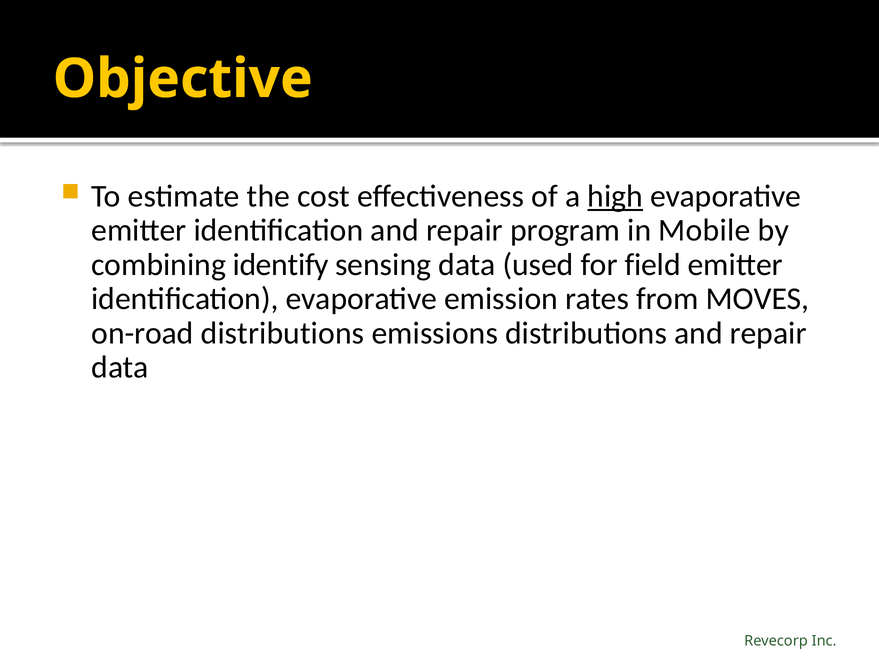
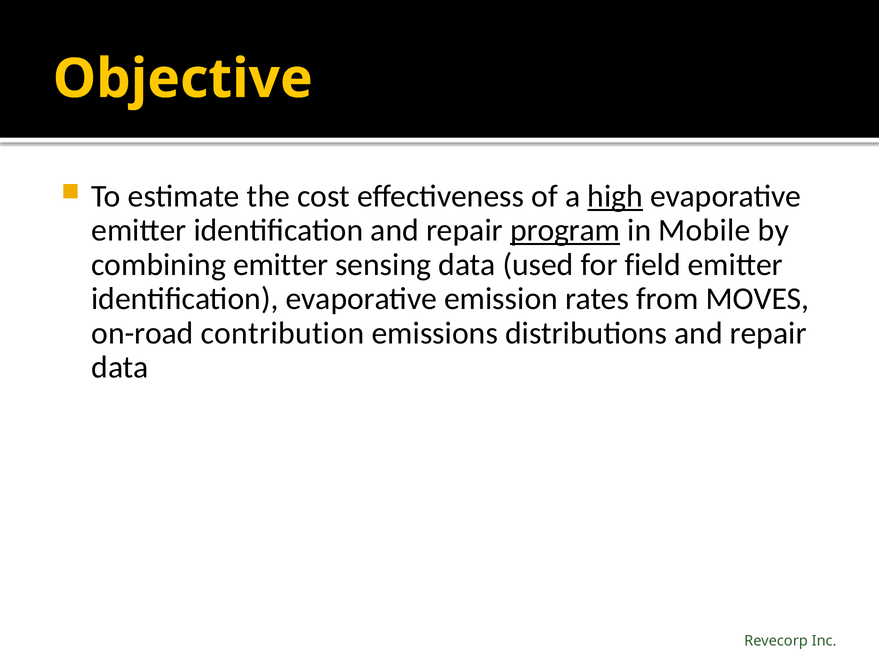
program underline: none -> present
combining identify: identify -> emitter
on-road distributions: distributions -> contribution
